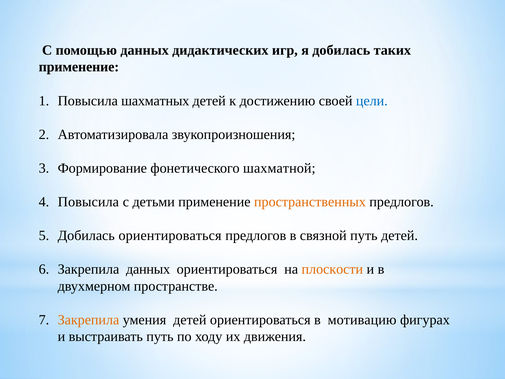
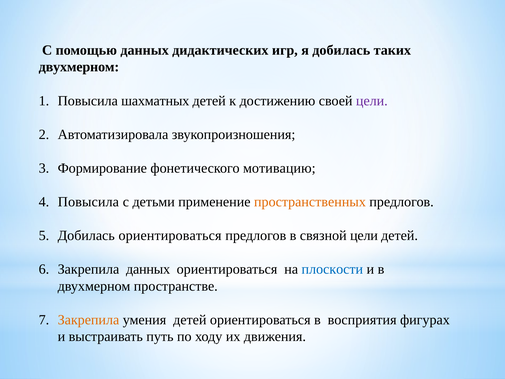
применение at (79, 67): применение -> двухмерном
цели at (372, 101) colour: blue -> purple
шахматной: шахматной -> мотивацию
связной путь: путь -> цели
плоскости colour: orange -> blue
мотивацию: мотивацию -> восприятия
